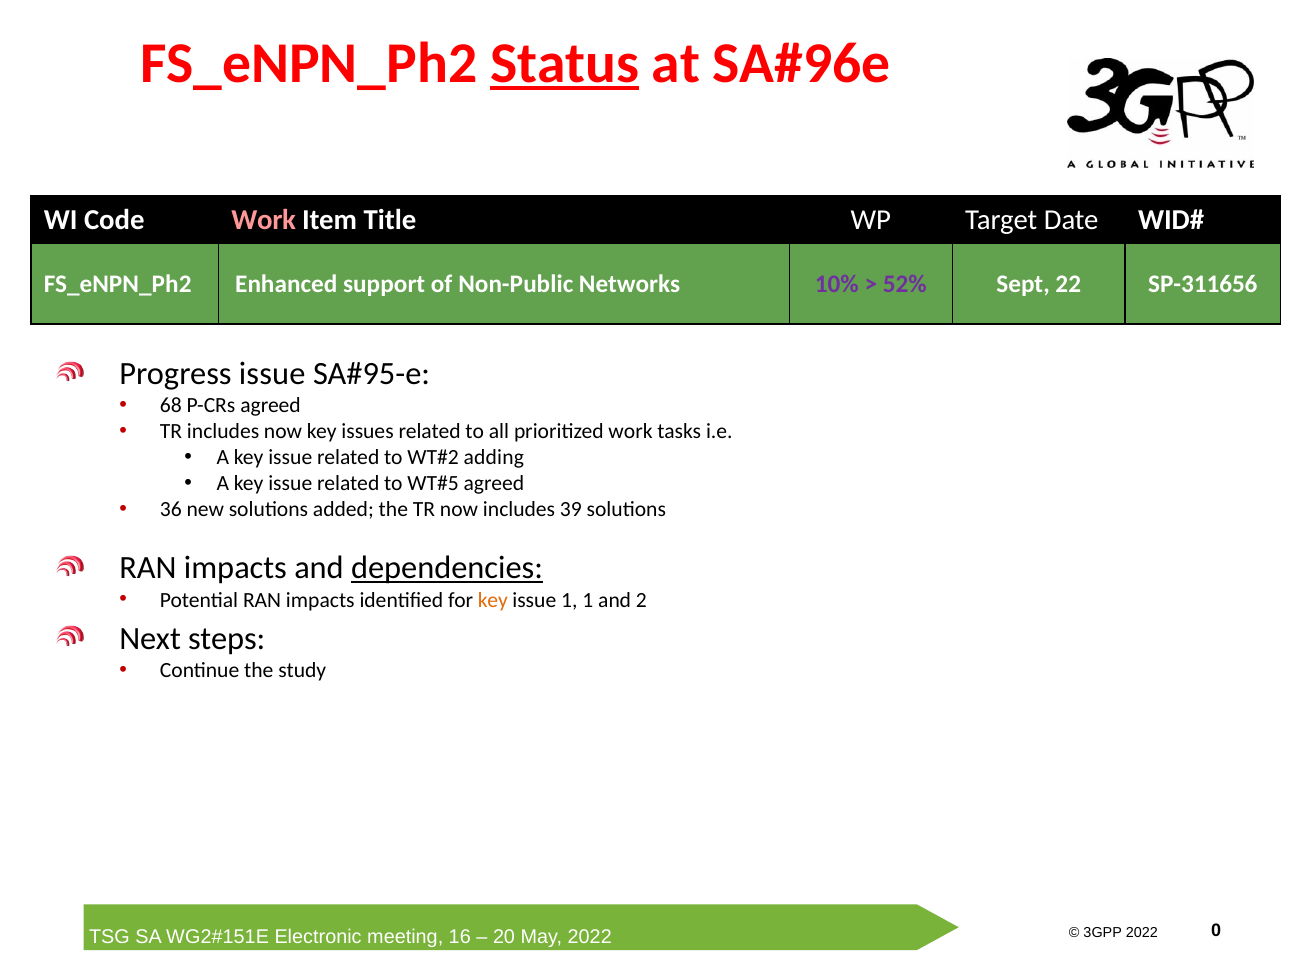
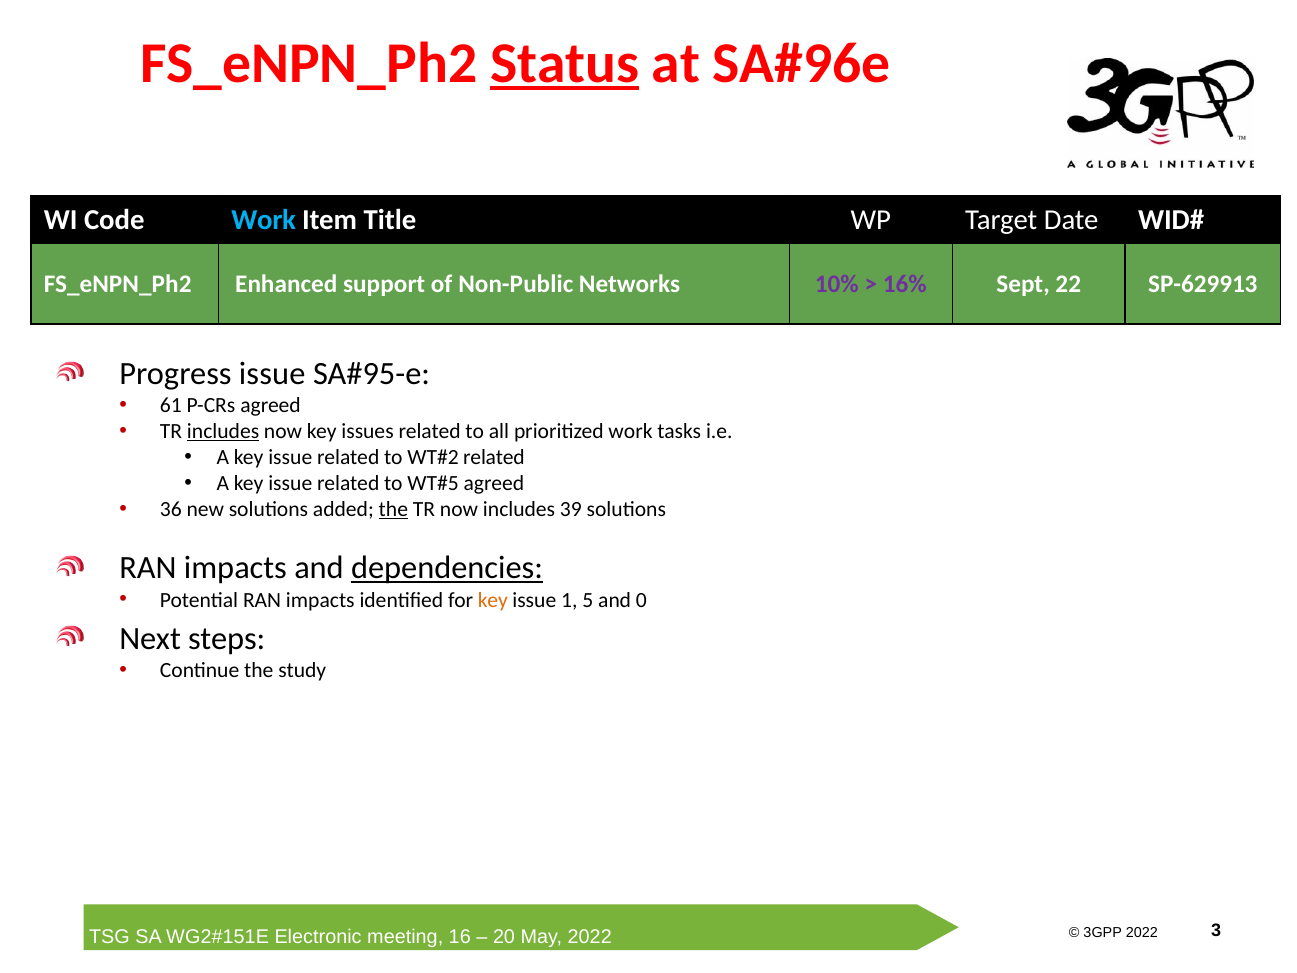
Work at (264, 220) colour: pink -> light blue
52%: 52% -> 16%
SP-311656: SP-311656 -> SP-629913
68: 68 -> 61
includes at (223, 431) underline: none -> present
adding at (494, 457): adding -> related
the at (393, 509) underline: none -> present
1 1: 1 -> 5
2: 2 -> 0
0: 0 -> 3
